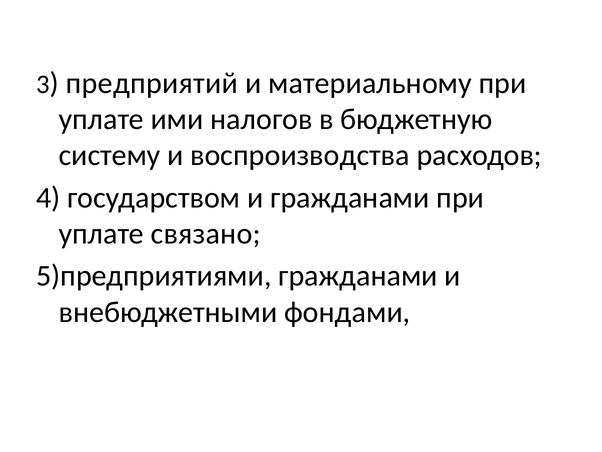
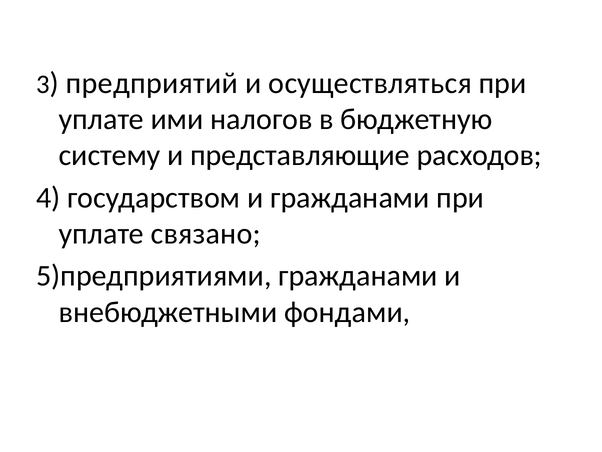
материальному: материальному -> осуществляться
воспроизводства: воспроизводства -> представляющие
